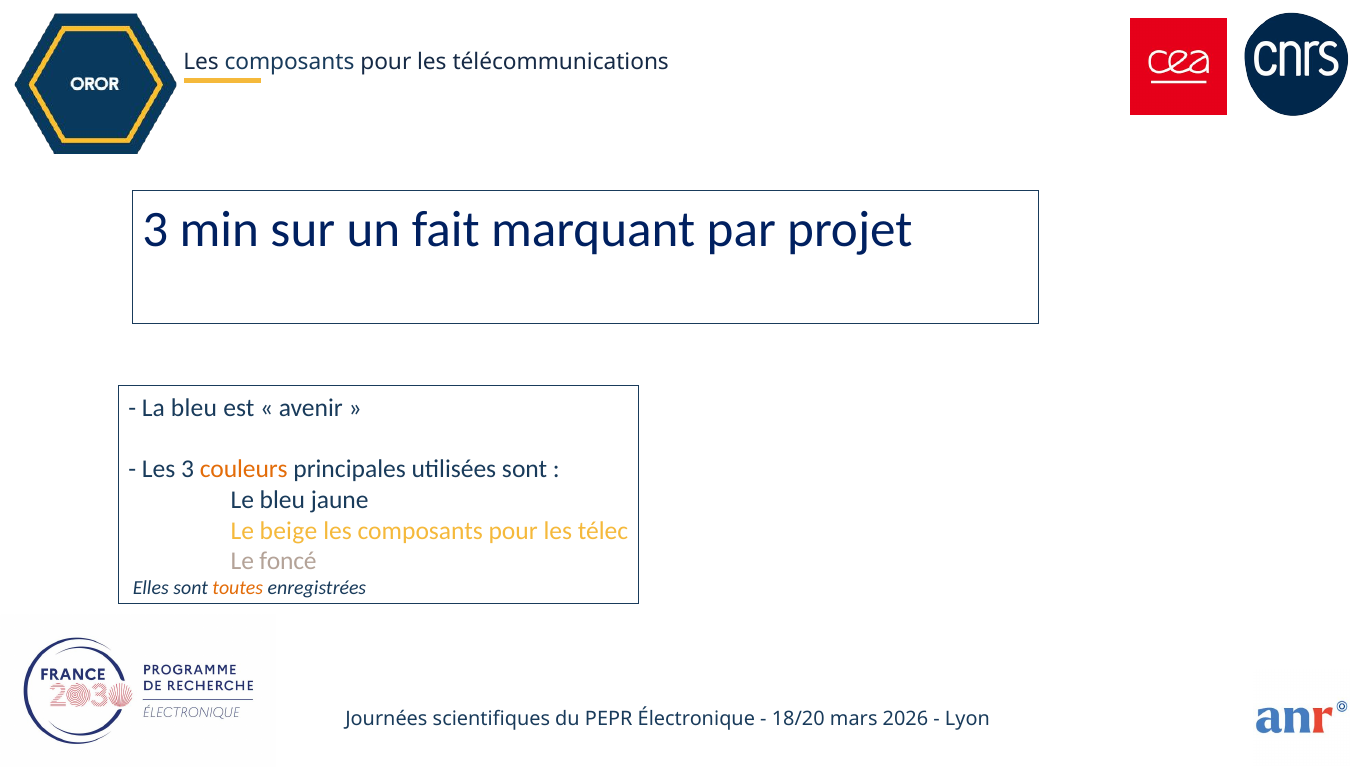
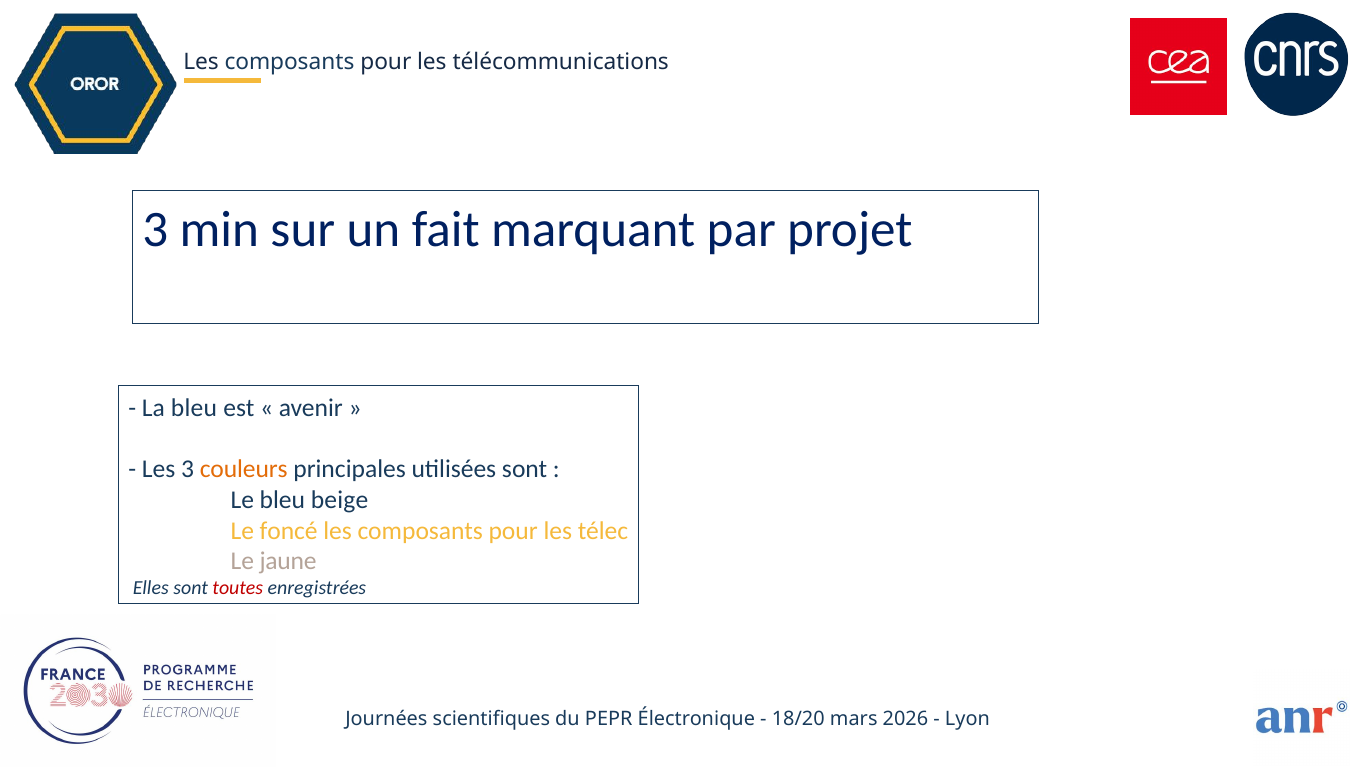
jaune: jaune -> beige
beige: beige -> foncé
foncé: foncé -> jaune
toutes colour: orange -> red
